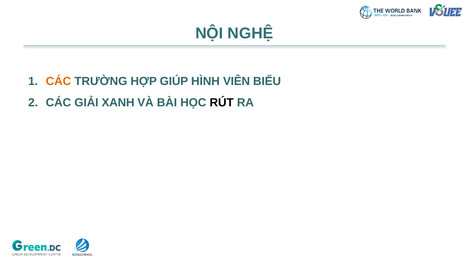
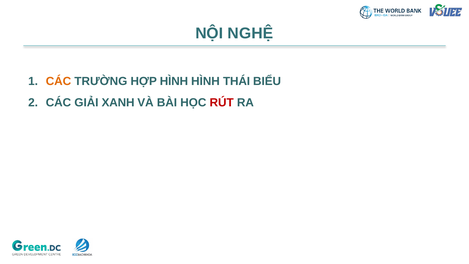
HỢP GIÚP: GIÚP -> HÌNH
VIÊN: VIÊN -> THÁI
RÚT colour: black -> red
